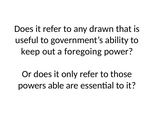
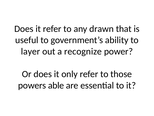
keep: keep -> layer
foregoing: foregoing -> recognize
